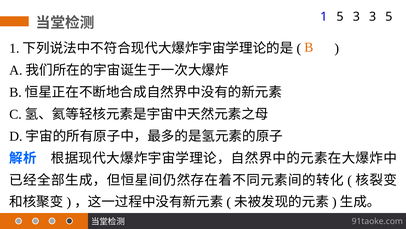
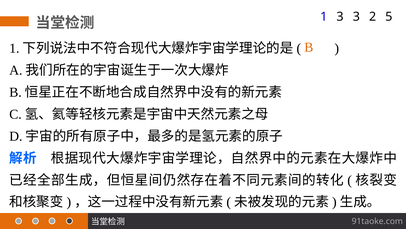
1 5: 5 -> 3
3 3: 3 -> 2
